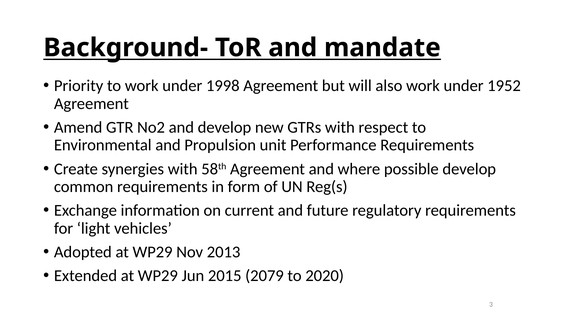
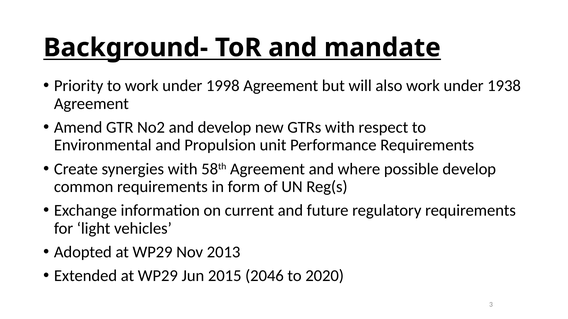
1952: 1952 -> 1938
2079: 2079 -> 2046
